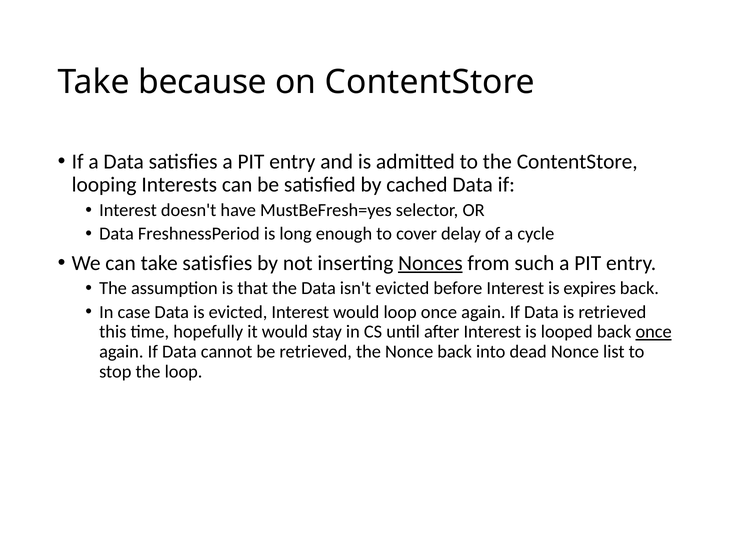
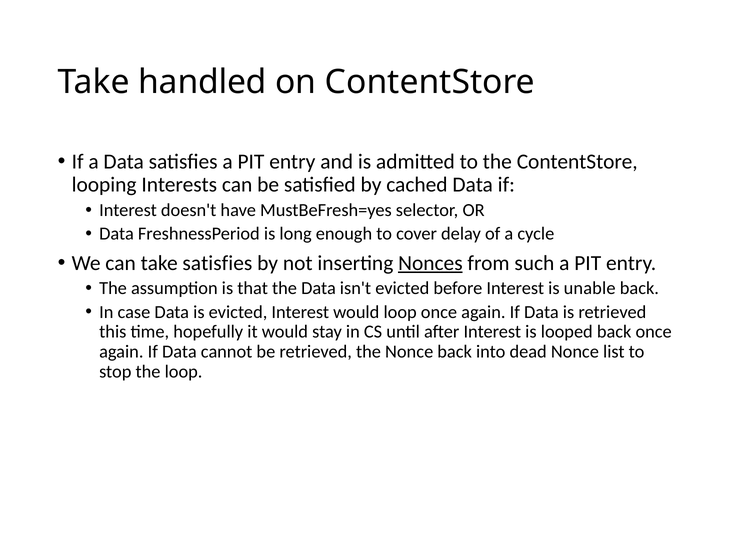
because: because -> handled
expires: expires -> unable
once at (654, 332) underline: present -> none
